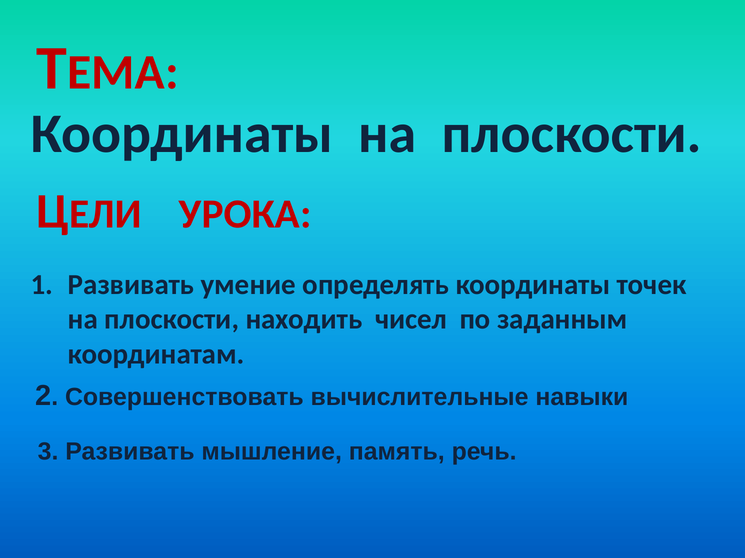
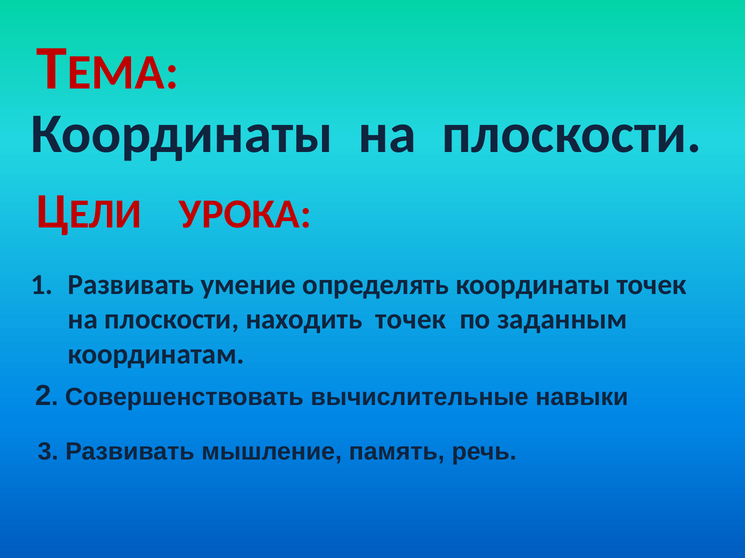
находить чисел: чисел -> точек
